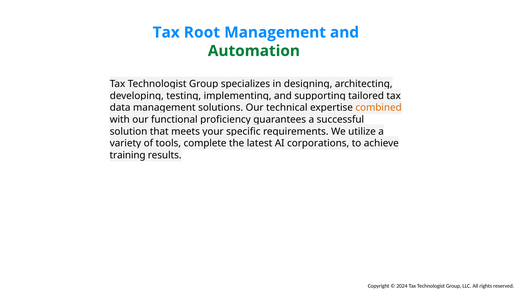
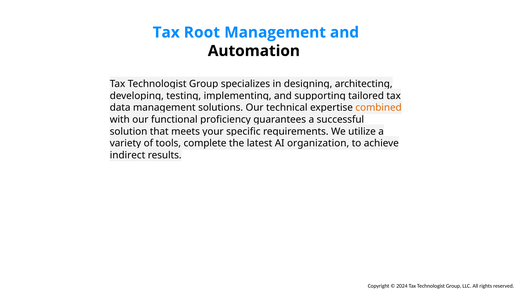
Automation colour: green -> black
corporations: corporations -> organization
training: training -> indirect
